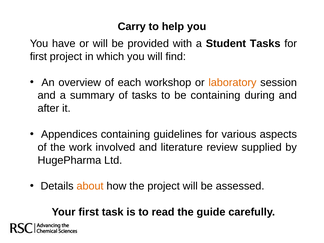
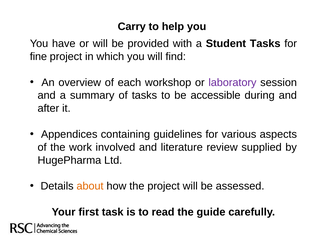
first at (38, 57): first -> fine
laboratory colour: orange -> purple
be containing: containing -> accessible
